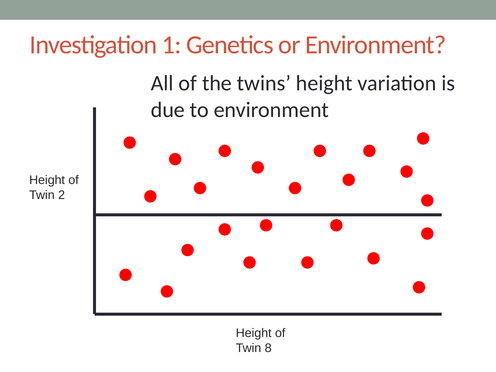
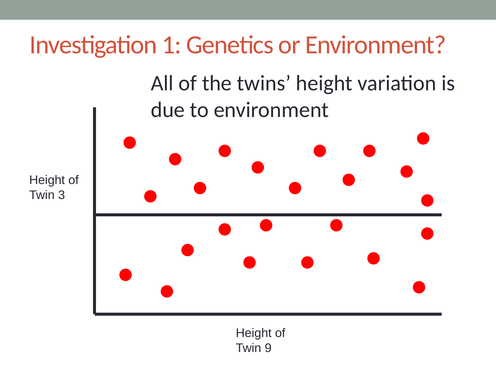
2: 2 -> 3
8: 8 -> 9
